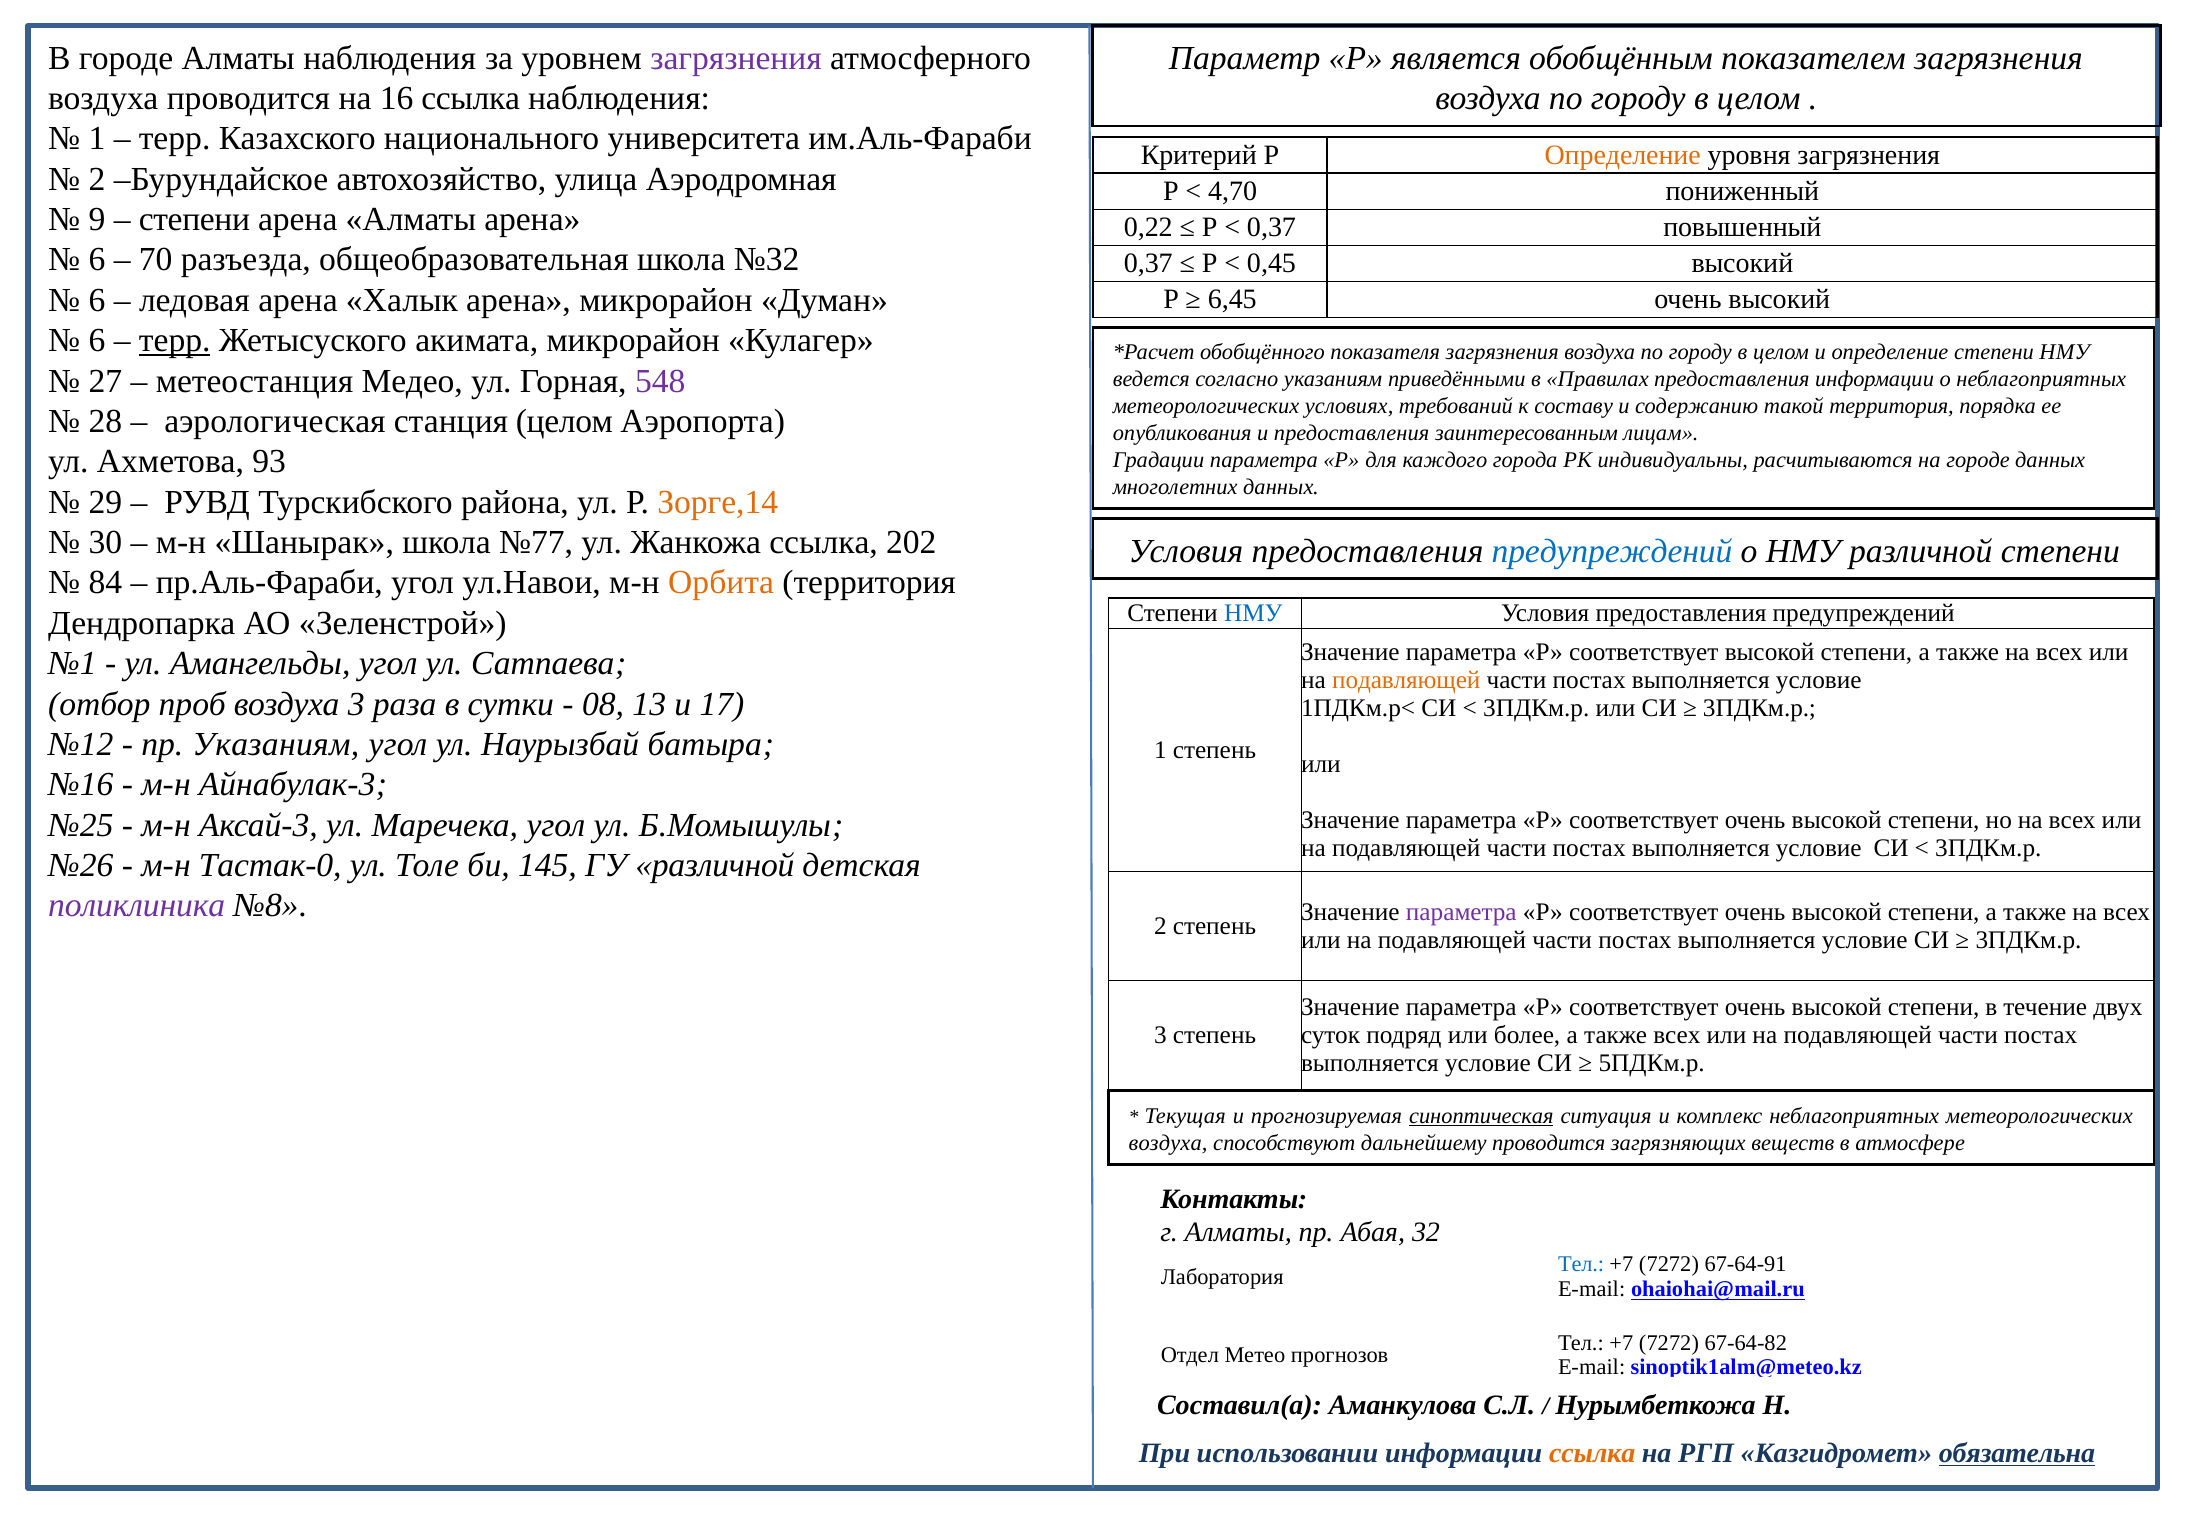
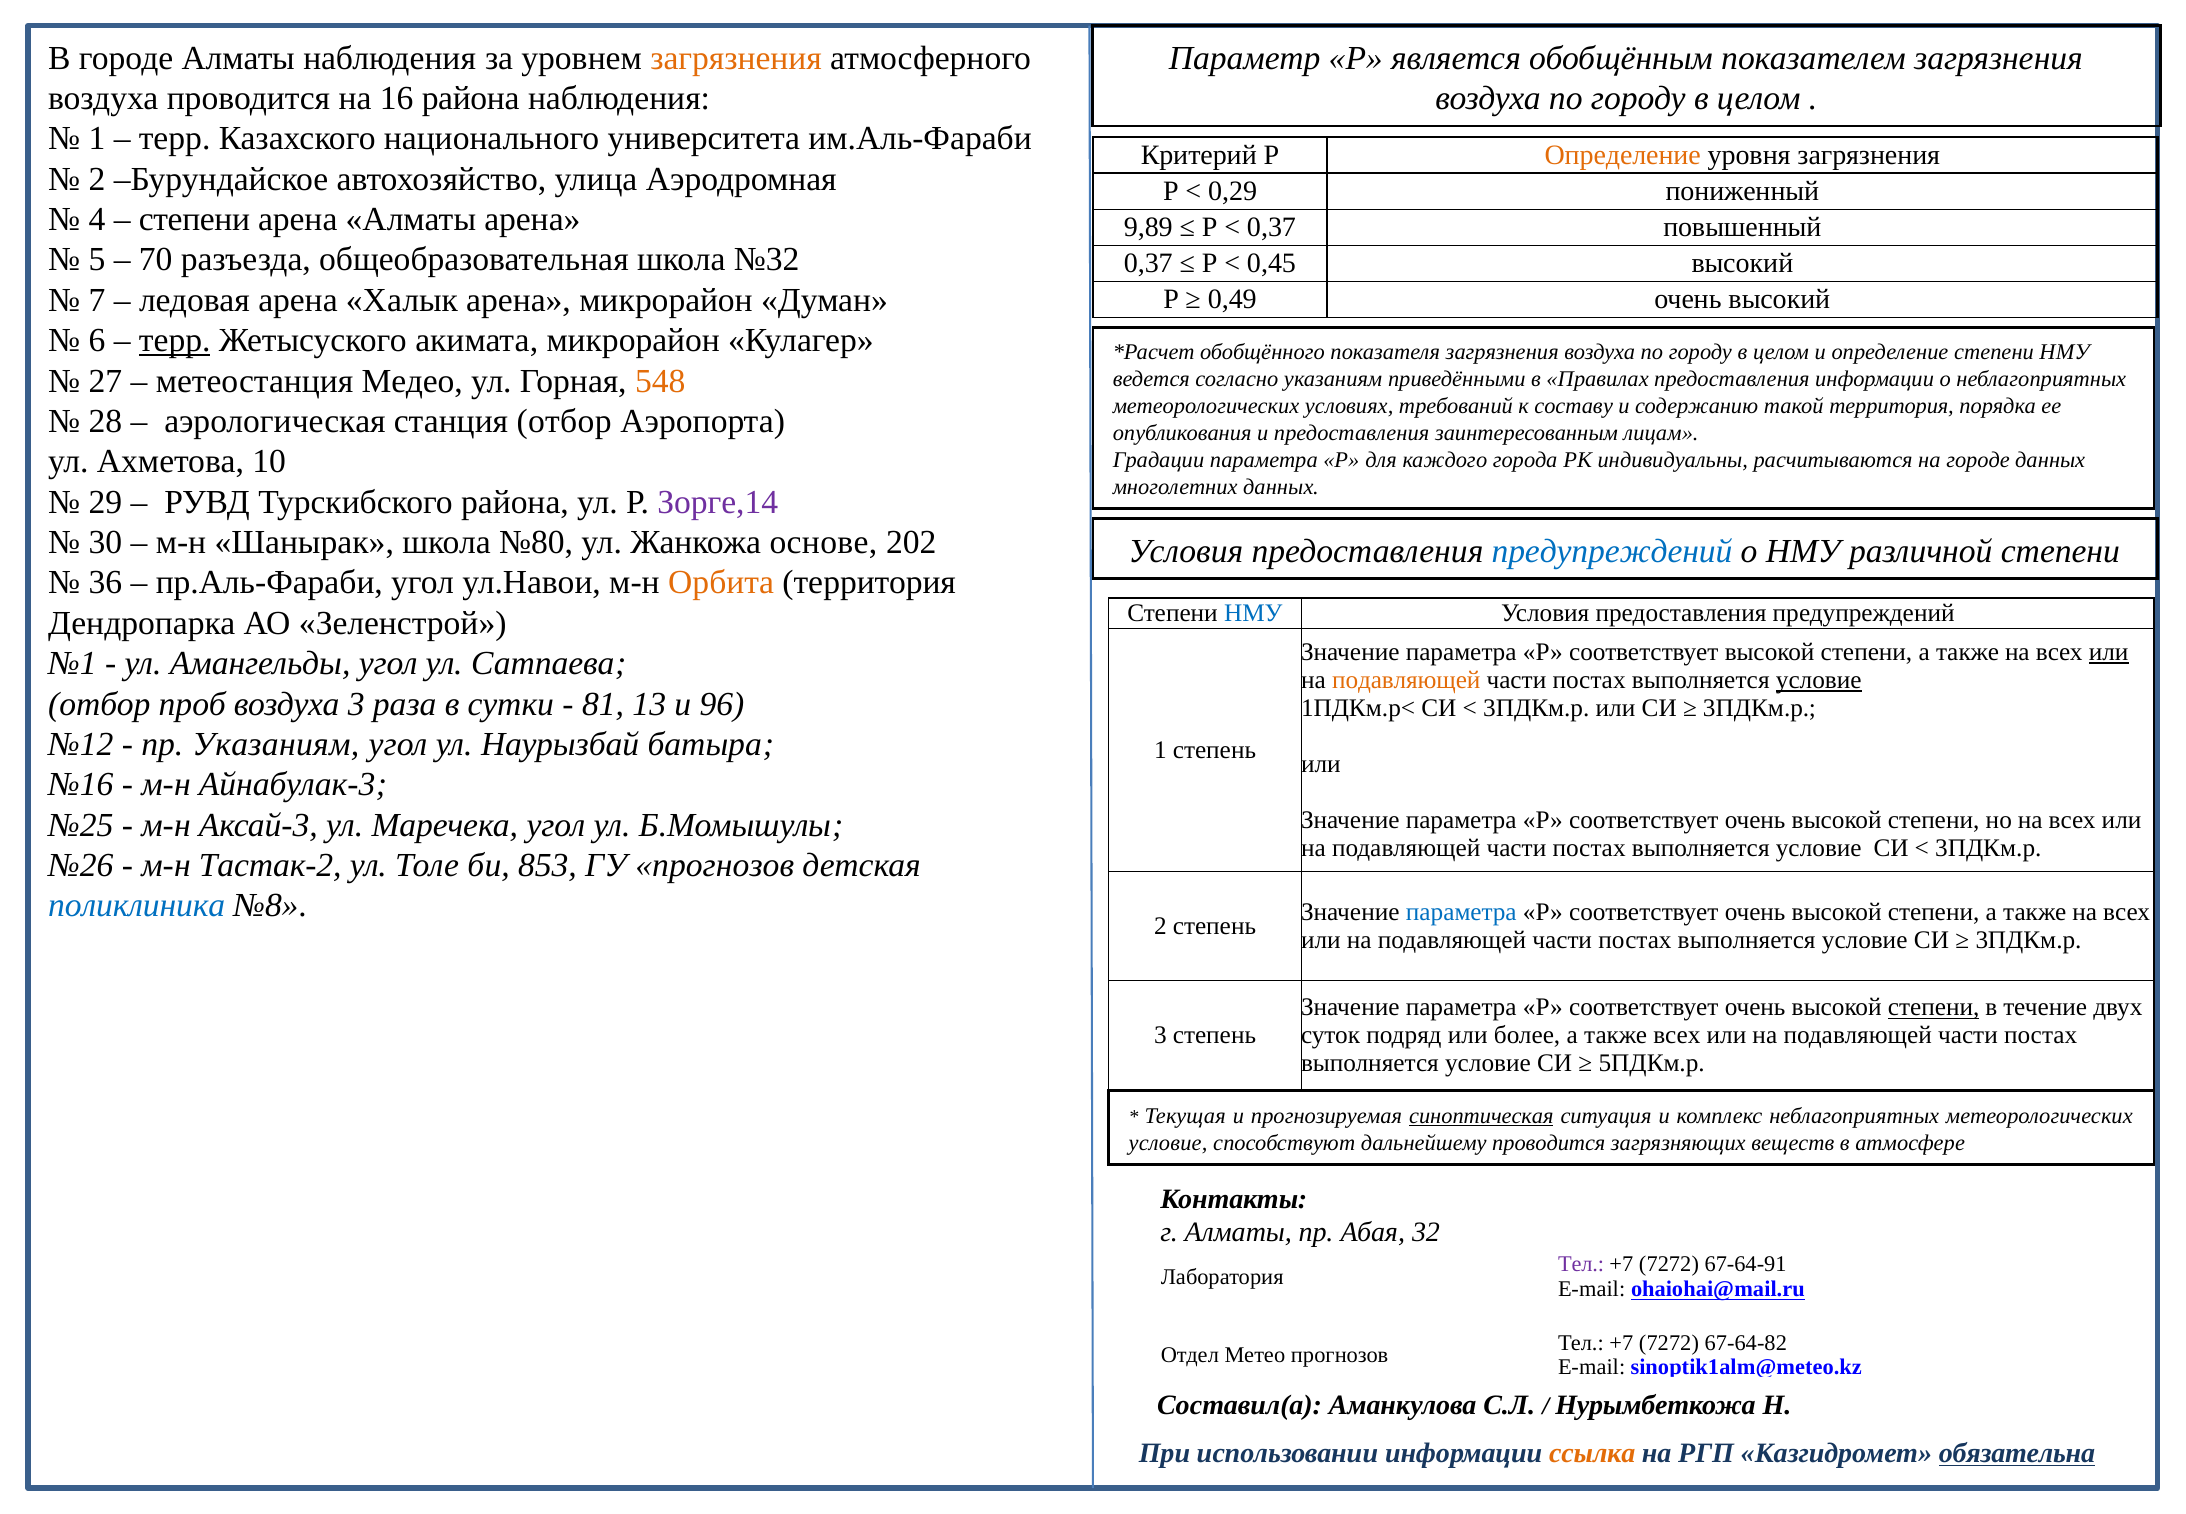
загрязнения at (736, 58) colour: purple -> orange
16 ссылка: ссылка -> района
4,70: 4,70 -> 0,29
9: 9 -> 4
0,22: 0,22 -> 9,89
6 at (97, 260): 6 -> 5
6 at (97, 300): 6 -> 7
6,45: 6,45 -> 0,49
548 colour: purple -> orange
станция целом: целом -> отбор
93: 93 -> 10
Зорге,14 colour: orange -> purple
№77: №77 -> №80
Жанкожа ссылка: ссылка -> основе
84: 84 -> 36
или at (2109, 652) underline: none -> present
условие at (1819, 680) underline: none -> present
08: 08 -> 81
17: 17 -> 96
Тастак-0: Тастак-0 -> Тастак-2
145: 145 -> 853
ГУ различной: различной -> прогнозов
поликлиника colour: purple -> blue
параметра at (1461, 912) colour: purple -> blue
степени at (1934, 1007) underline: none -> present
воздуха at (1168, 1142): воздуха -> условие
Тел at (1581, 1264) colour: blue -> purple
